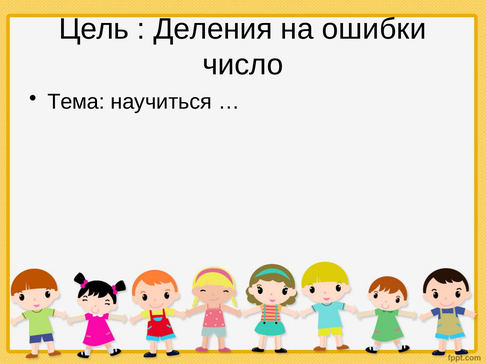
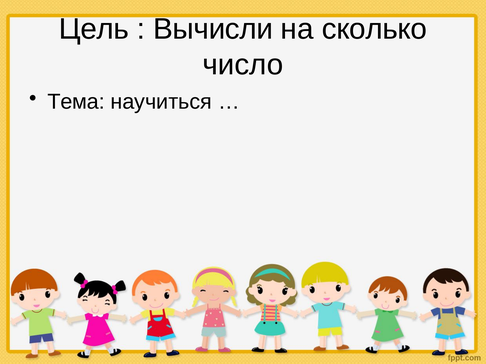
Деления: Деления -> Вычисли
ошибки: ошибки -> сколько
